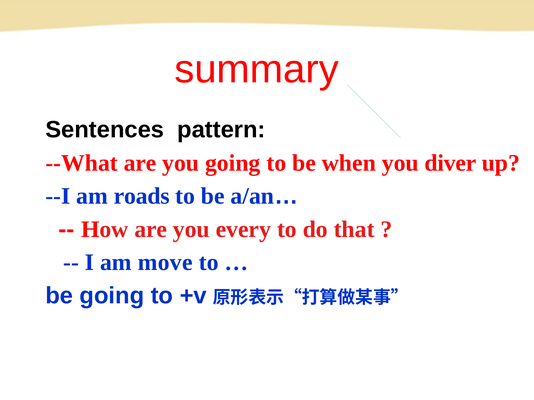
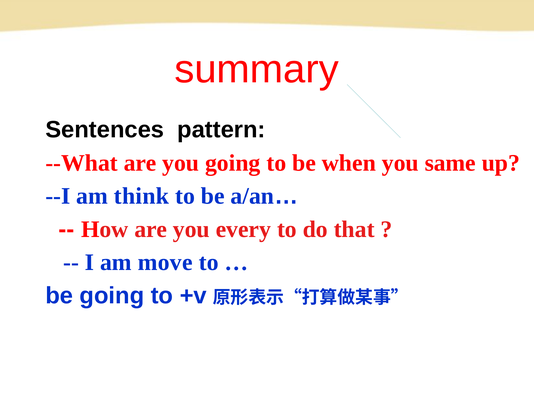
diver: diver -> same
roads: roads -> think
